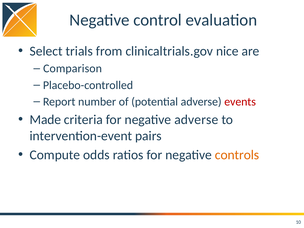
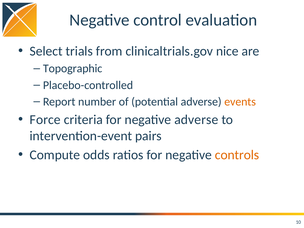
Comparison: Comparison -> Topographic
events colour: red -> orange
Made: Made -> Force
